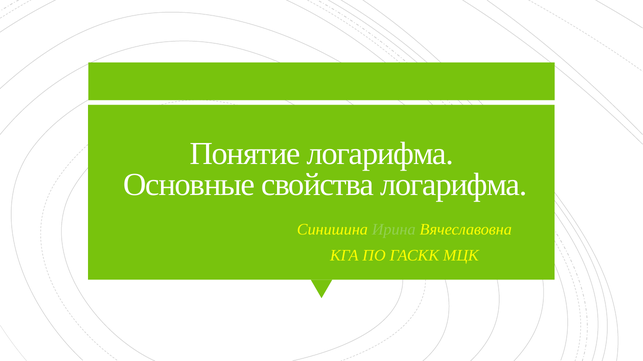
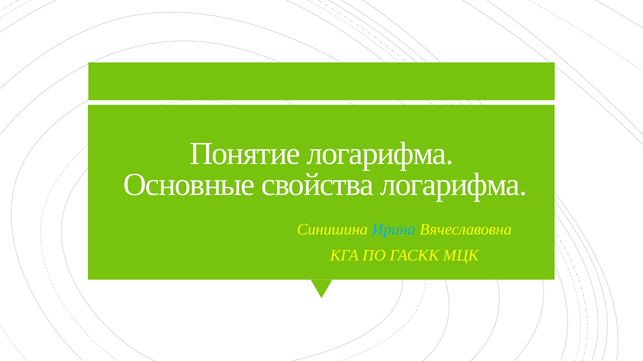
Ирина colour: light green -> light blue
